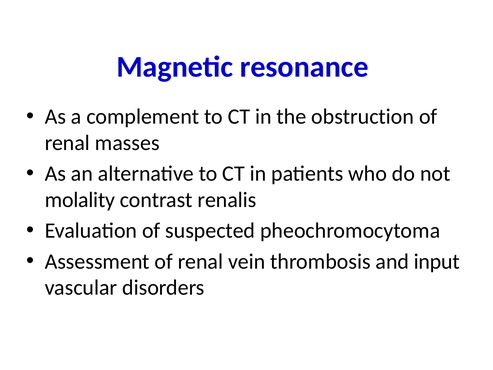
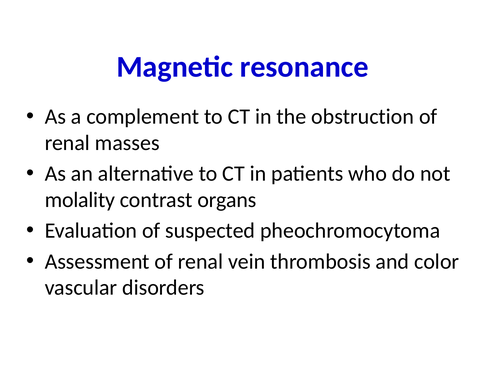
renalis: renalis -> organs
input: input -> color
